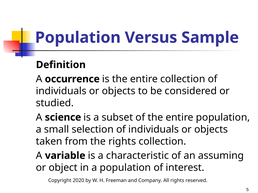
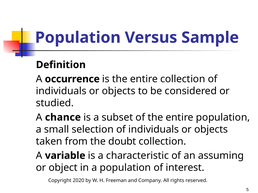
science: science -> chance
the rights: rights -> doubt
